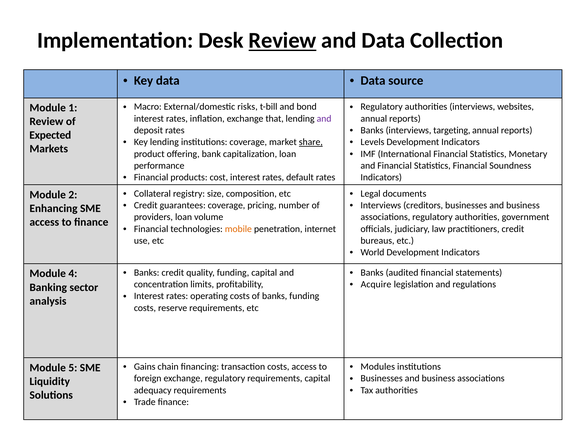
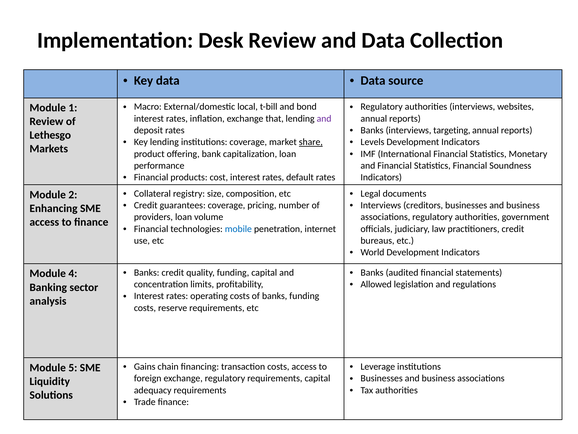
Review at (283, 40) underline: present -> none
risks: risks -> local
Expected: Expected -> Lethesgo
mobile colour: orange -> blue
Acquire: Acquire -> Allowed
Modules: Modules -> Leverage
